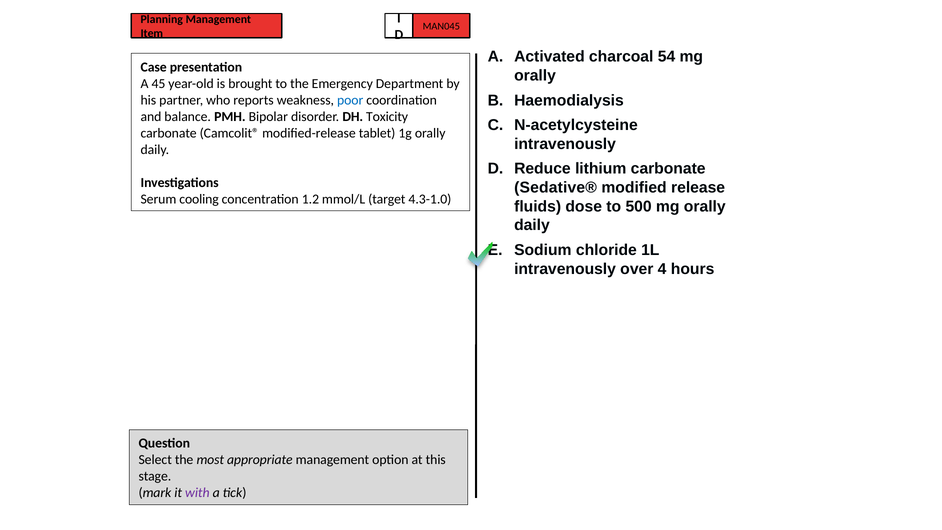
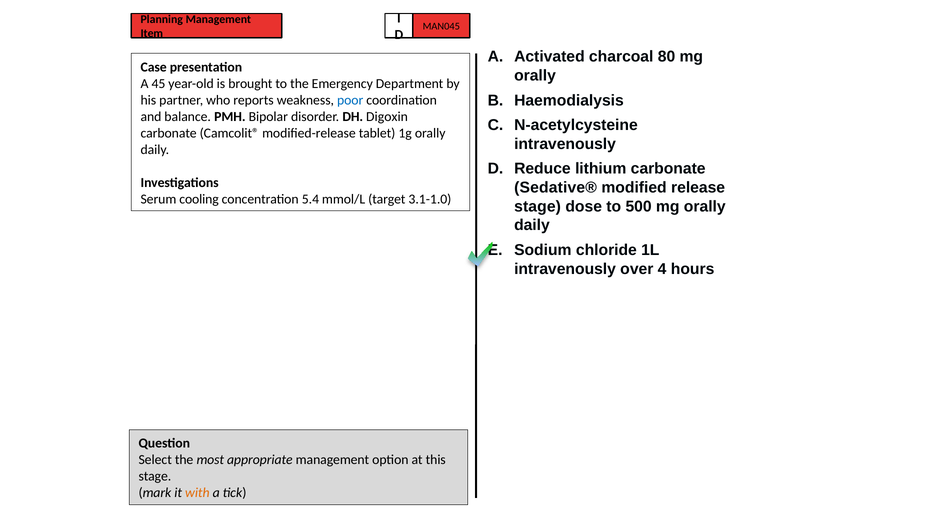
54: 54 -> 80
Toxicity: Toxicity -> Digoxin
1.2: 1.2 -> 5.4
4.3-1.0: 4.3-1.0 -> 3.1-1.0
fluids at (538, 206): fluids -> stage
with colour: purple -> orange
